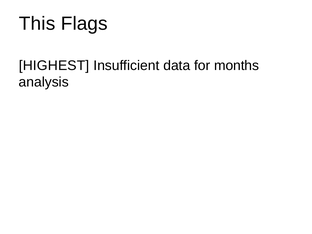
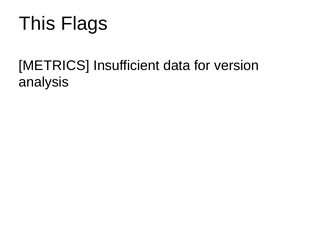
HIGHEST: HIGHEST -> METRICS
months: months -> version
